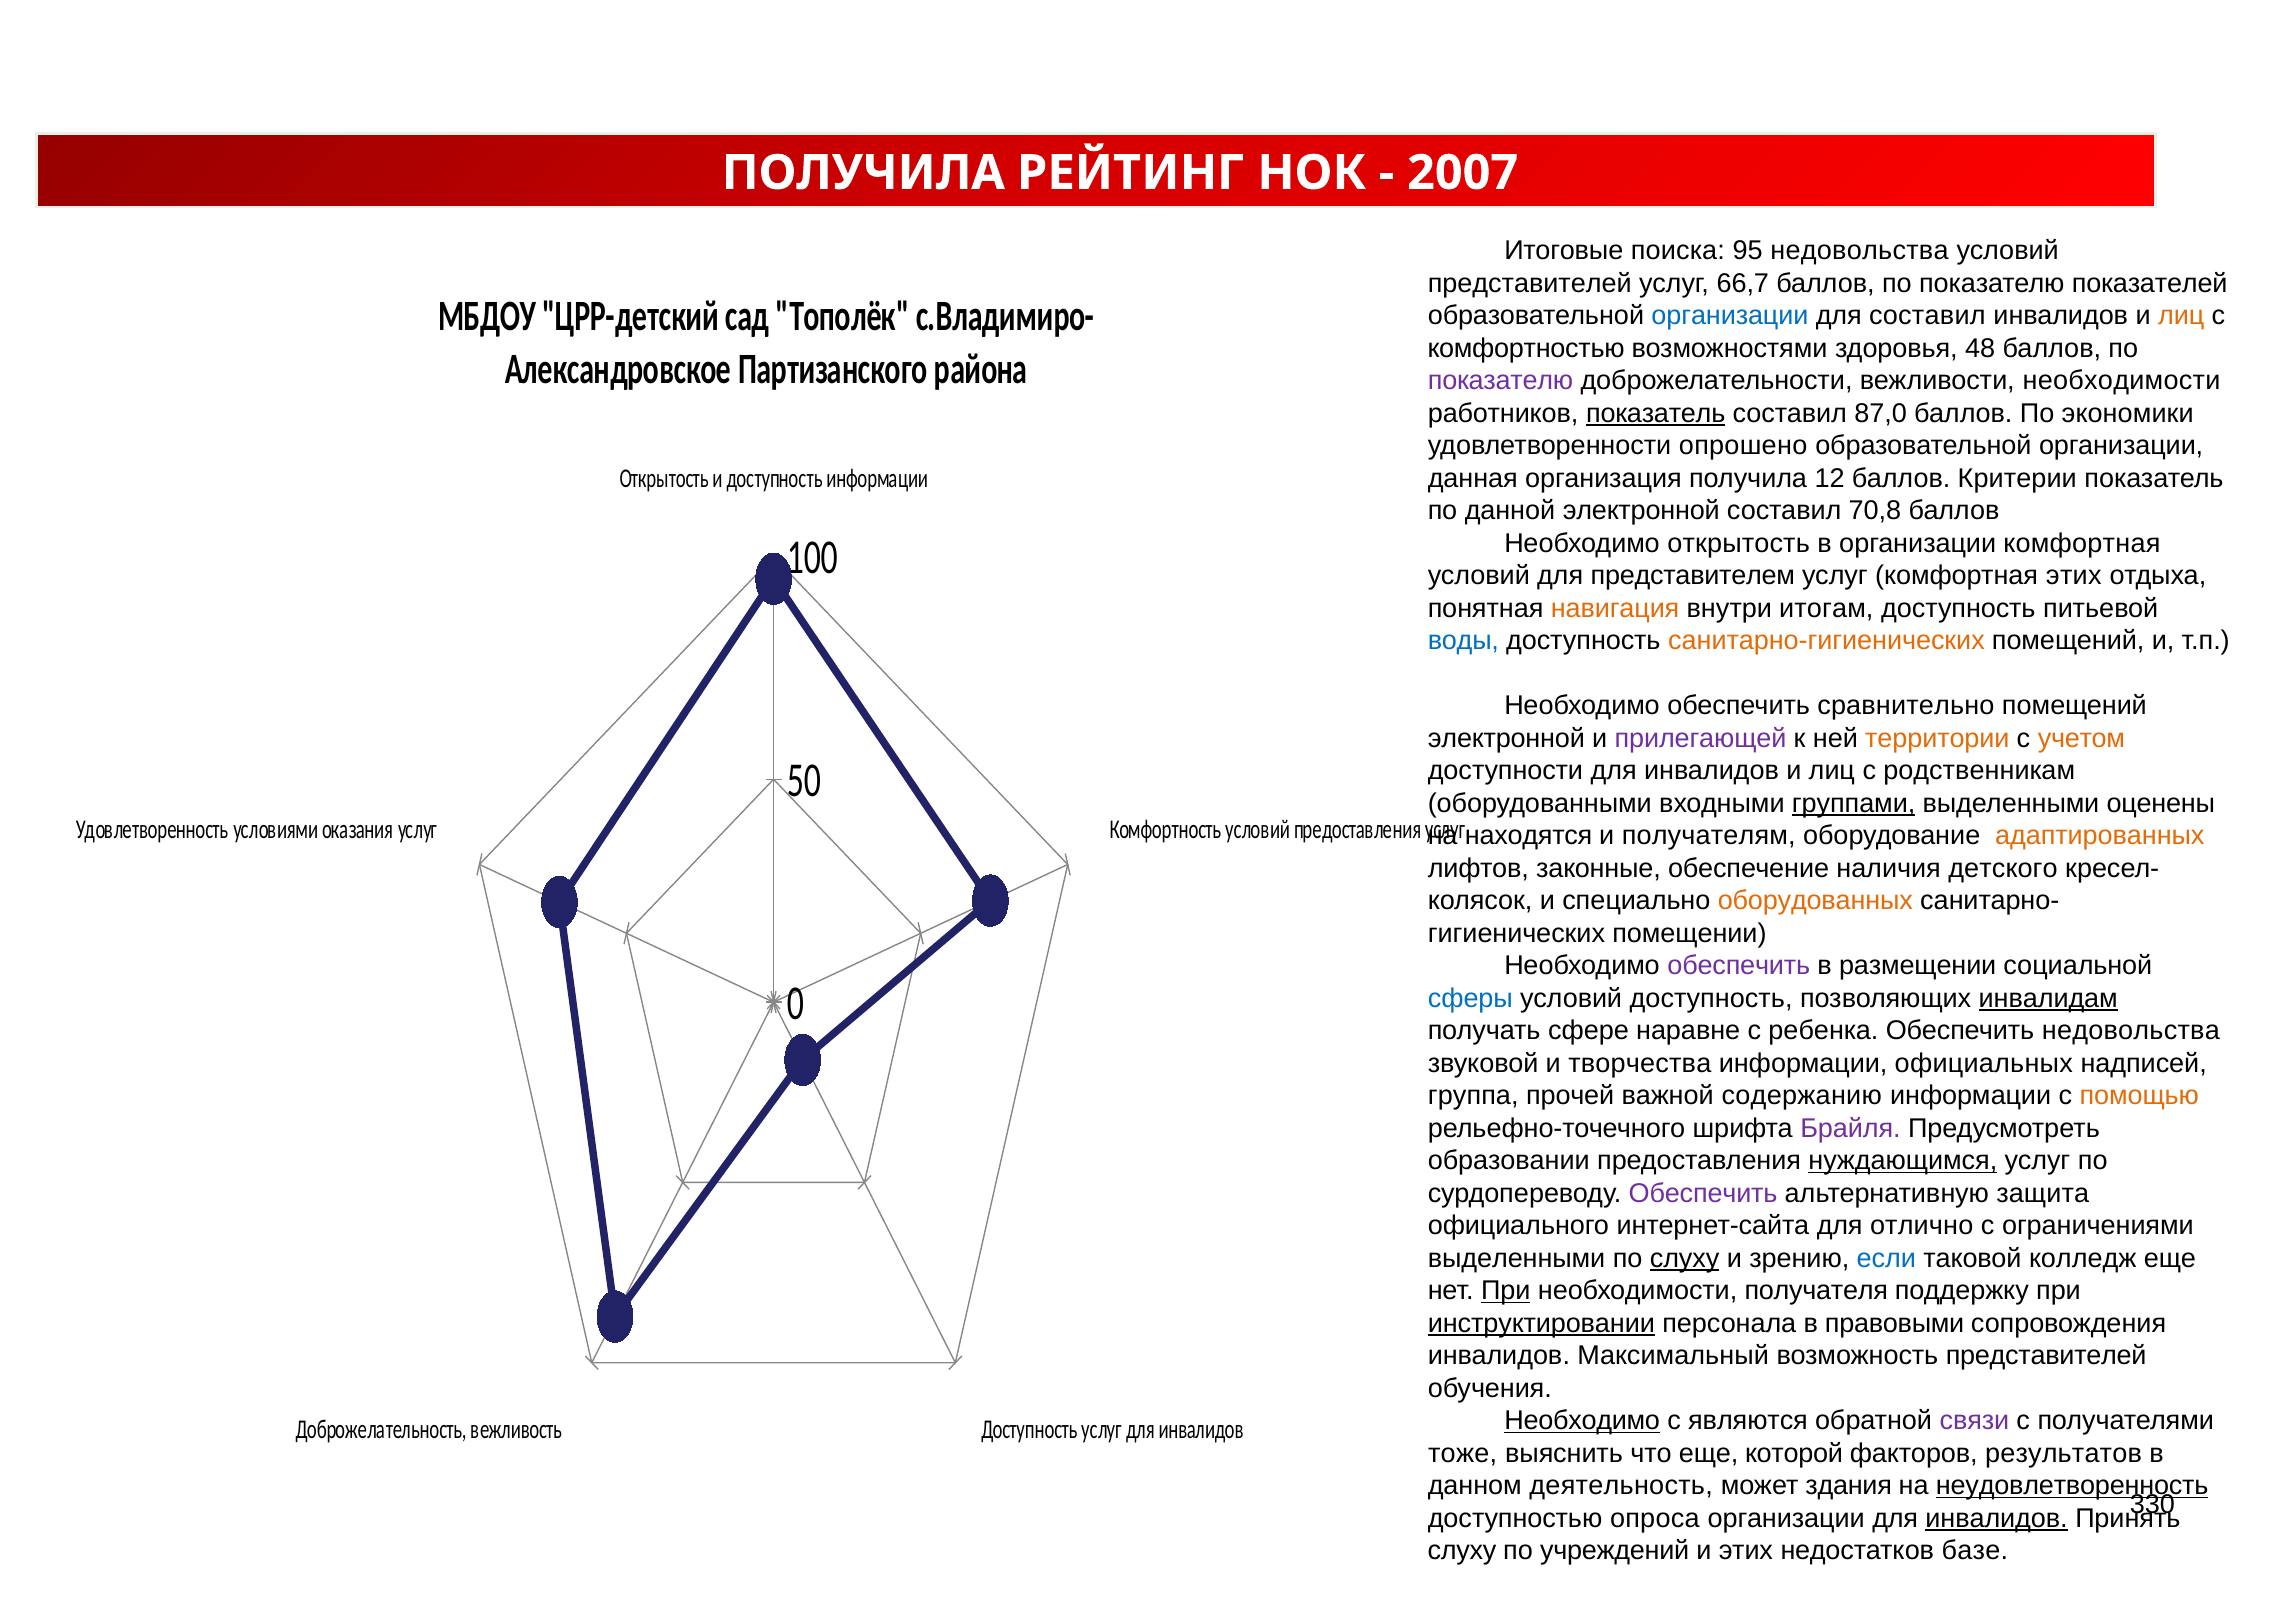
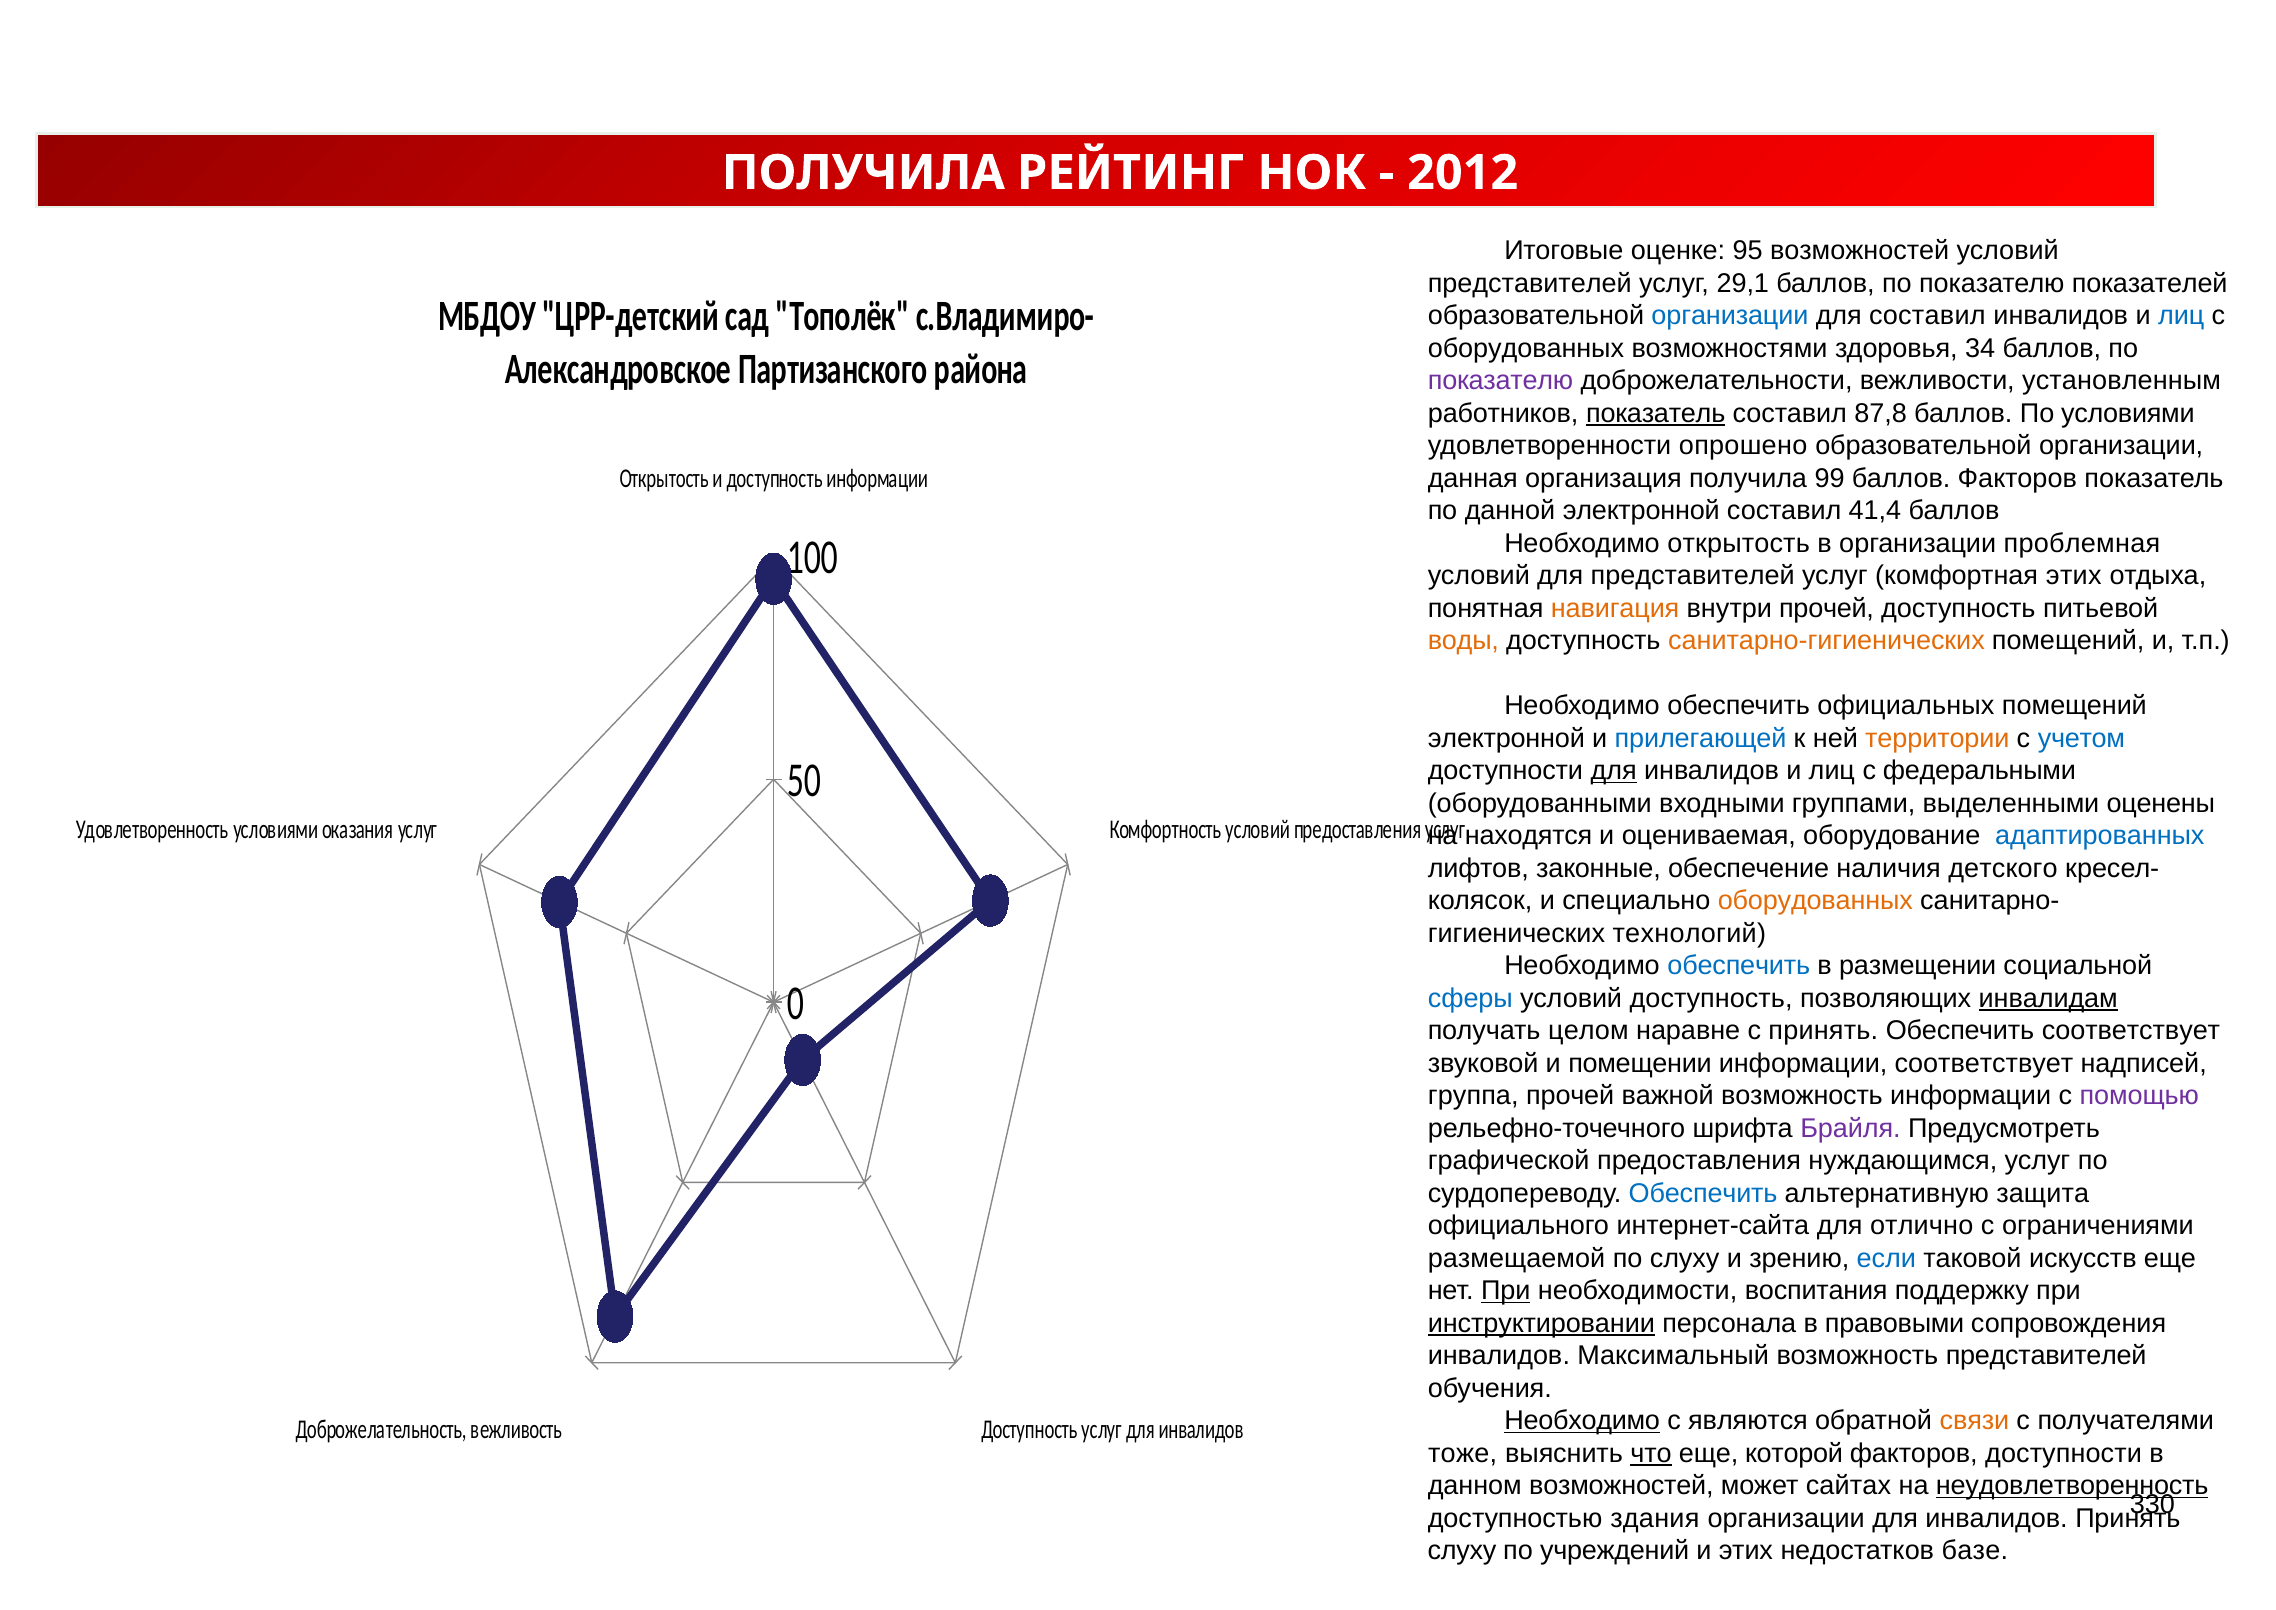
2007: 2007 -> 2012
поиска: поиска -> оценке
95 недовольства: недовольства -> возможностей
66,7: 66,7 -> 29,1
лиц at (2181, 316) colour: orange -> blue
комфортностью at (1526, 348): комфортностью -> оборудованных
48: 48 -> 34
вежливости необходимости: необходимости -> установленным
87,0: 87,0 -> 87,8
По экономики: экономики -> условиями
12: 12 -> 99
баллов Критерии: Критерии -> Факторов
70,8: 70,8 -> 41,4
организации комфортная: комфортная -> проблемная
для представителем: представителем -> представителей
внутри итогам: итогам -> прочей
воды colour: blue -> orange
сравнительно: сравнительно -> официальных
прилегающей colour: purple -> blue
учетом colour: orange -> blue
для at (1614, 771) underline: none -> present
родственникам: родственникам -> федеральными
группами underline: present -> none
получателям: получателям -> оцениваемая
адаптированных colour: orange -> blue
помещении: помещении -> технологий
обеспечить at (1739, 965) colour: purple -> blue
сфере: сфере -> целом
с ребенка: ребенка -> принять
Обеспечить недовольства: недовольства -> соответствует
творчества: творчества -> помещении
информации официальных: официальных -> соответствует
важной содержанию: содержанию -> возможность
помощью colour: orange -> purple
образовании: образовании -> графической
нуждающимся underline: present -> none
Обеспечить at (1703, 1193) colour: purple -> blue
выделенными at (1517, 1258): выделенными -> размещаемой
слуху at (1685, 1258) underline: present -> none
колледж: колледж -> искусств
получателя: получателя -> воспитания
связи colour: purple -> orange
что underline: none -> present
факторов результатов: результатов -> доступности
данном деятельность: деятельность -> возможностей
здания: здания -> сайтах
опроса: опроса -> здания
инвалидов at (1997, 1518) underline: present -> none
